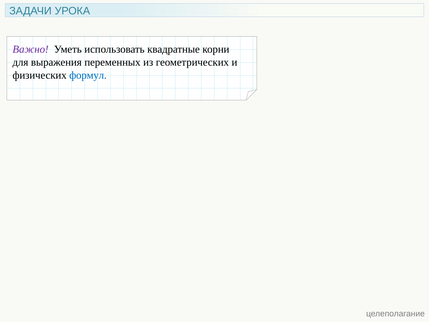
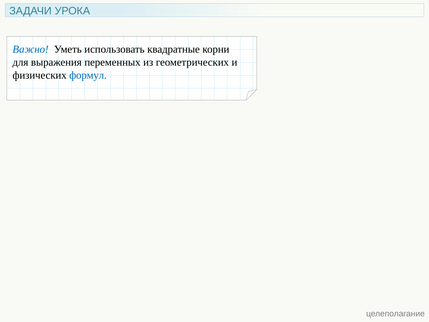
Важно colour: purple -> blue
